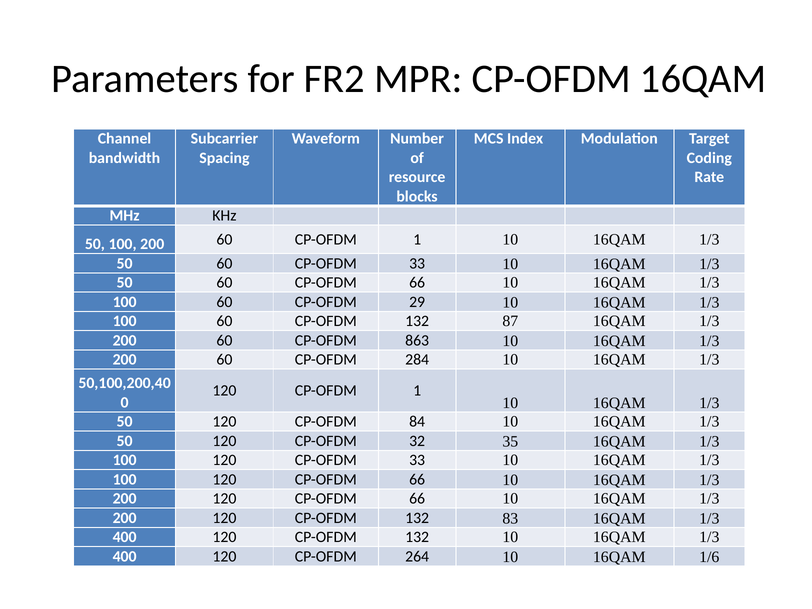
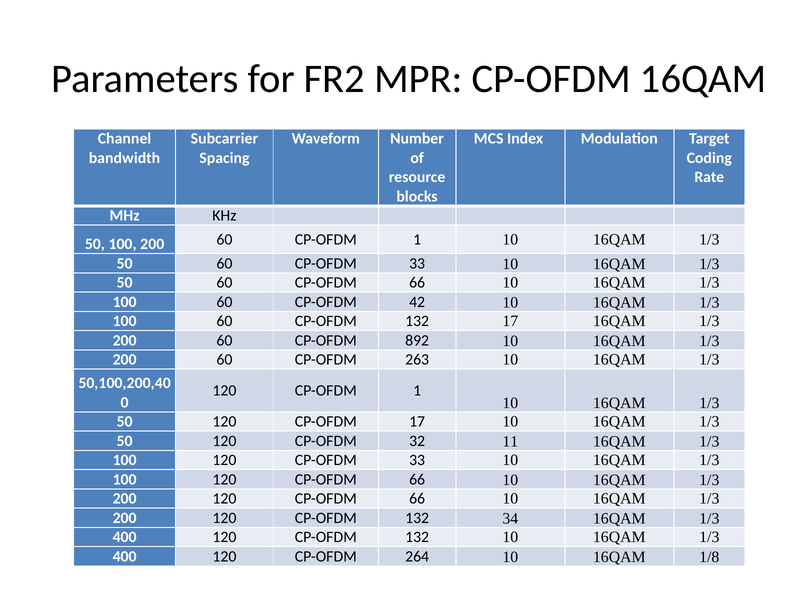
29: 29 -> 42
132 87: 87 -> 17
863: 863 -> 892
284: 284 -> 263
CP-OFDM 84: 84 -> 17
35: 35 -> 11
83: 83 -> 34
1/6: 1/6 -> 1/8
